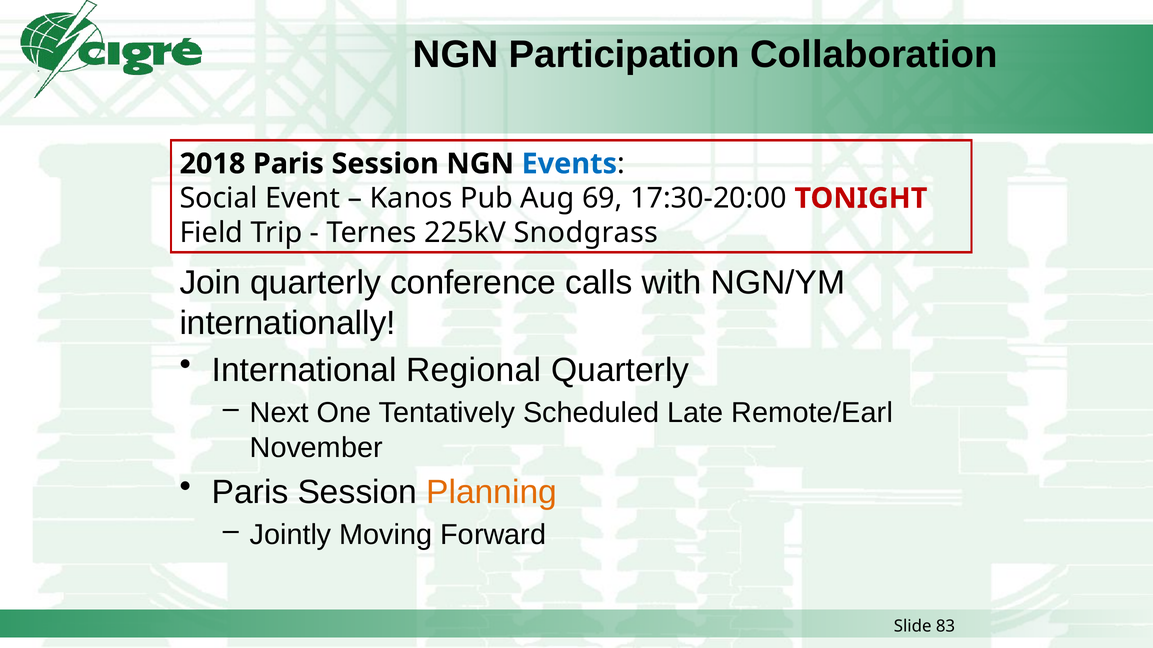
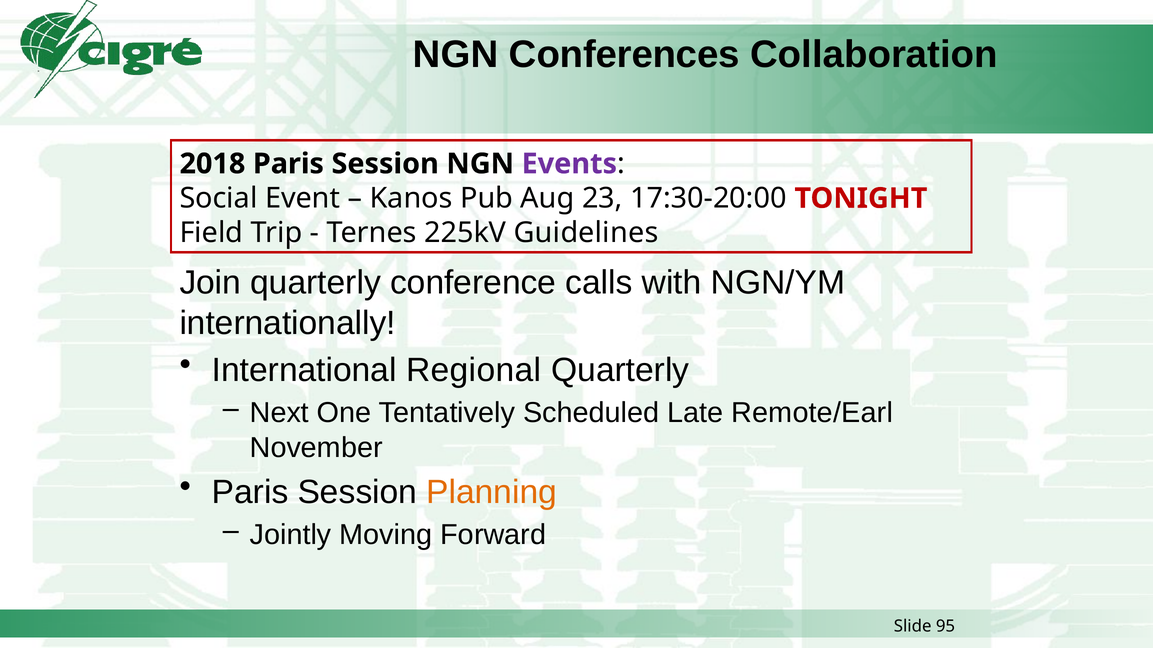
Participation: Participation -> Conferences
Events colour: blue -> purple
69: 69 -> 23
Snodgrass: Snodgrass -> Guidelines
83: 83 -> 95
